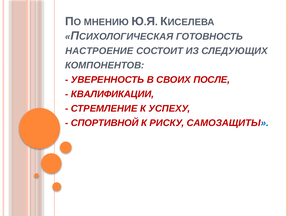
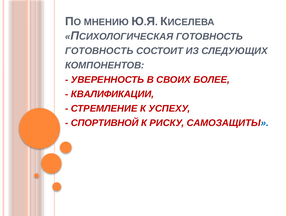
НАСТРОЕНИЕ at (99, 51): НАСТРОЕНИЕ -> ГОТОВНОСТЬ
ПОСЛЕ: ПОСЛЕ -> БОЛЕЕ
